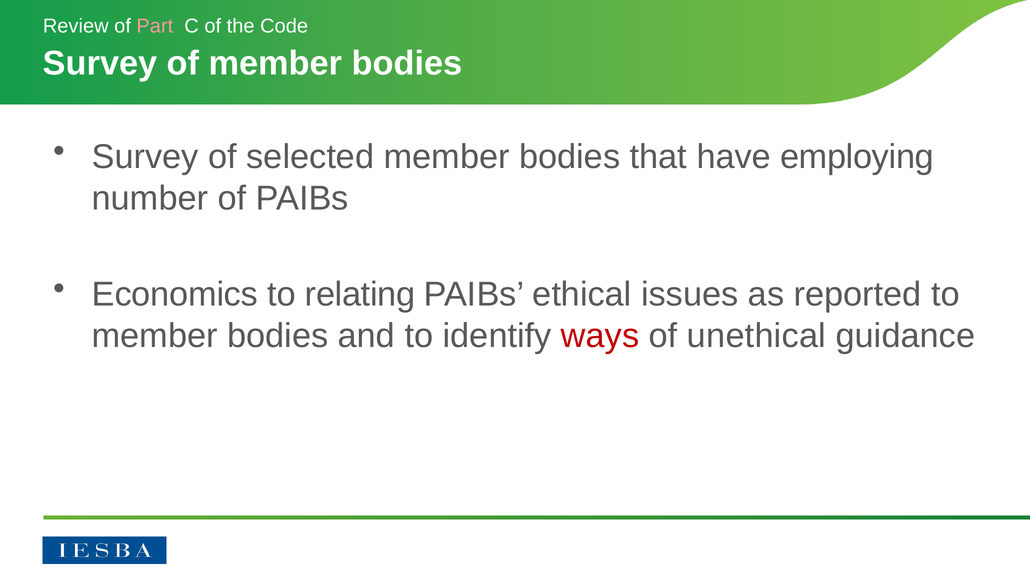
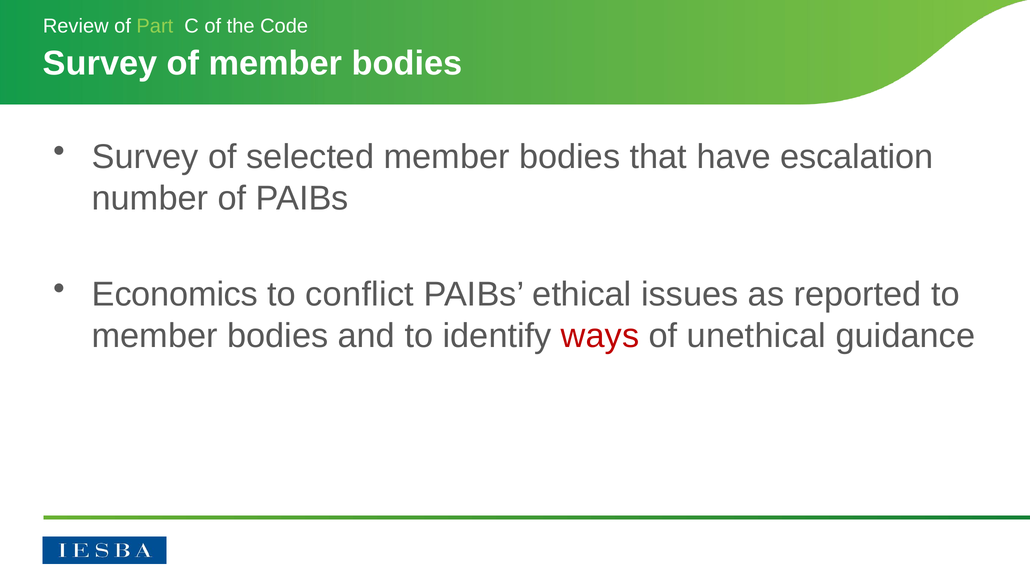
Part colour: pink -> light green
employing: employing -> escalation
relating: relating -> conflict
